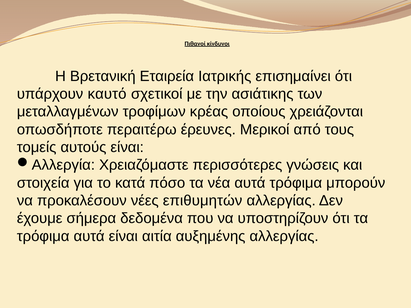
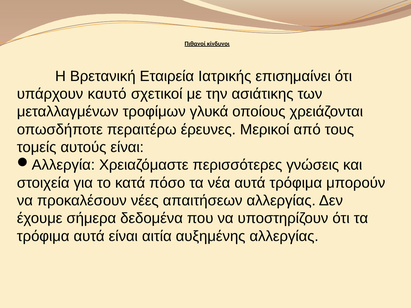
κρέας: κρέας -> γλυκά
επιθυμητών: επιθυμητών -> απαιτήσεων
